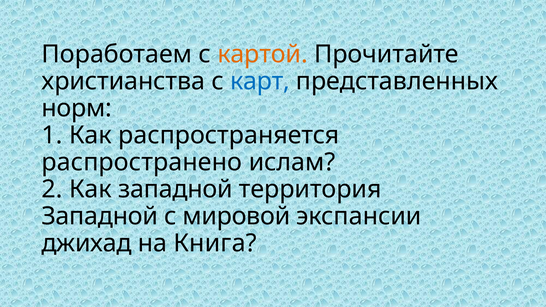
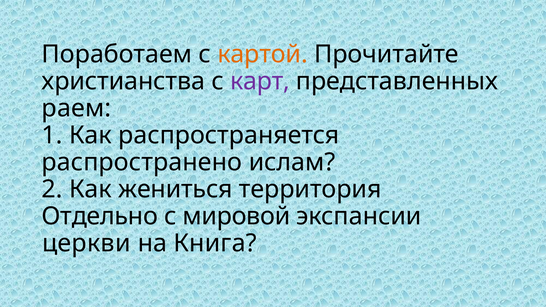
карт colour: blue -> purple
норм: норм -> раем
Как западной: западной -> жениться
Западной at (100, 216): Западной -> Отдельно
джихад: джихад -> церкви
